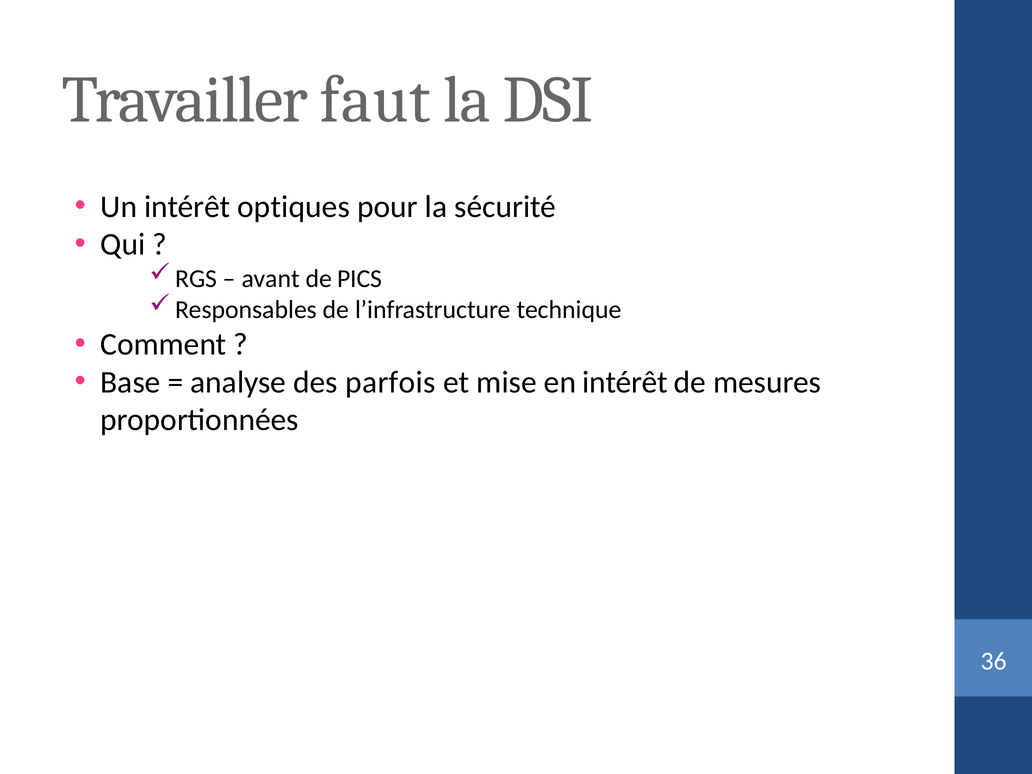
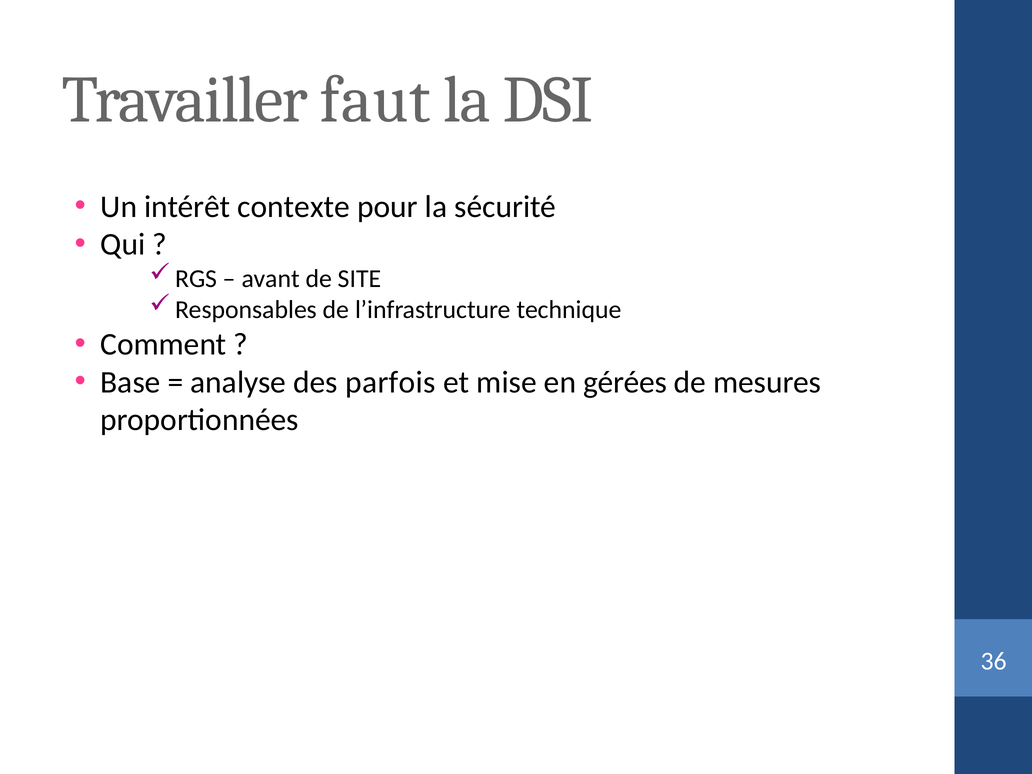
optiques: optiques -> contexte
PICS: PICS -> SITE
en intérêt: intérêt -> gérées
